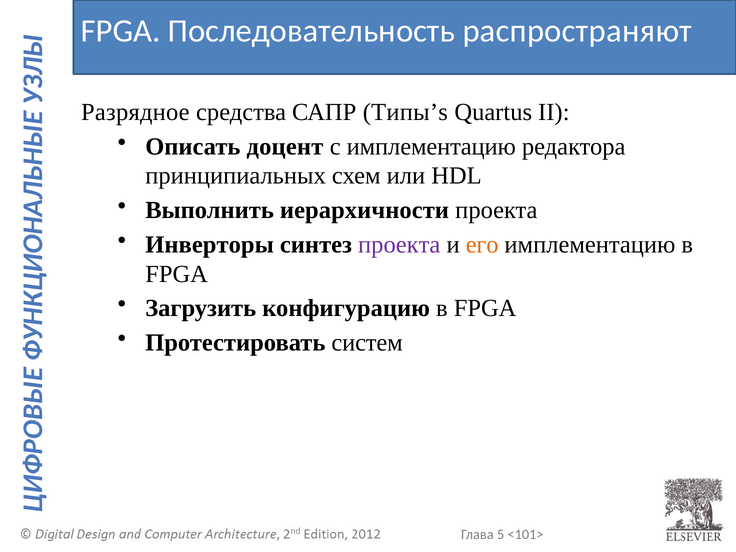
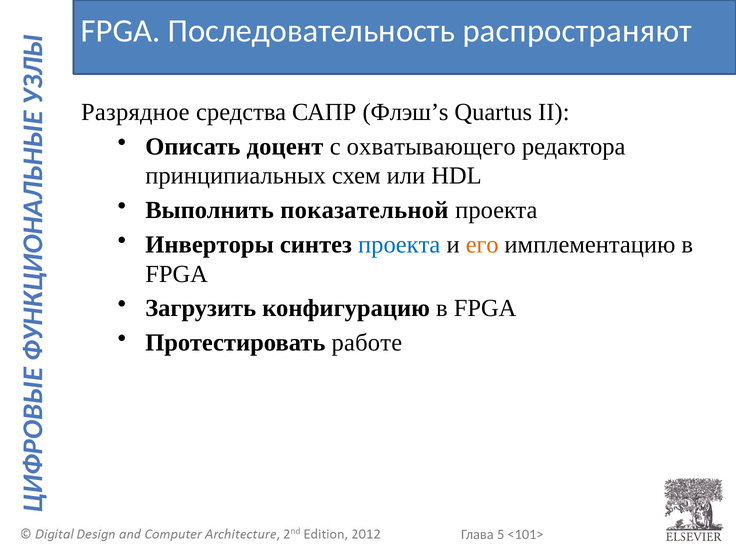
Типы’s: Типы’s -> Флэш’s
с имплементацию: имплементацию -> охватывающего
иерархичности: иерархичности -> показательной
проекта at (399, 245) colour: purple -> blue
систем: систем -> работе
